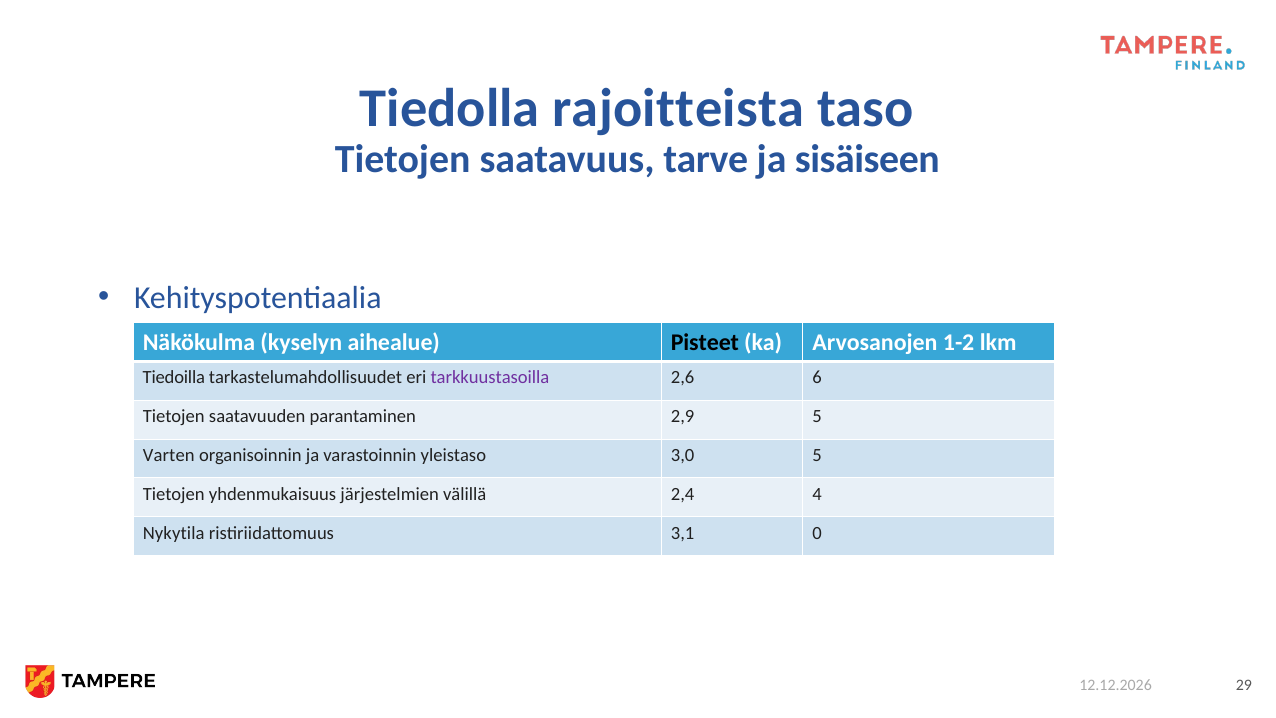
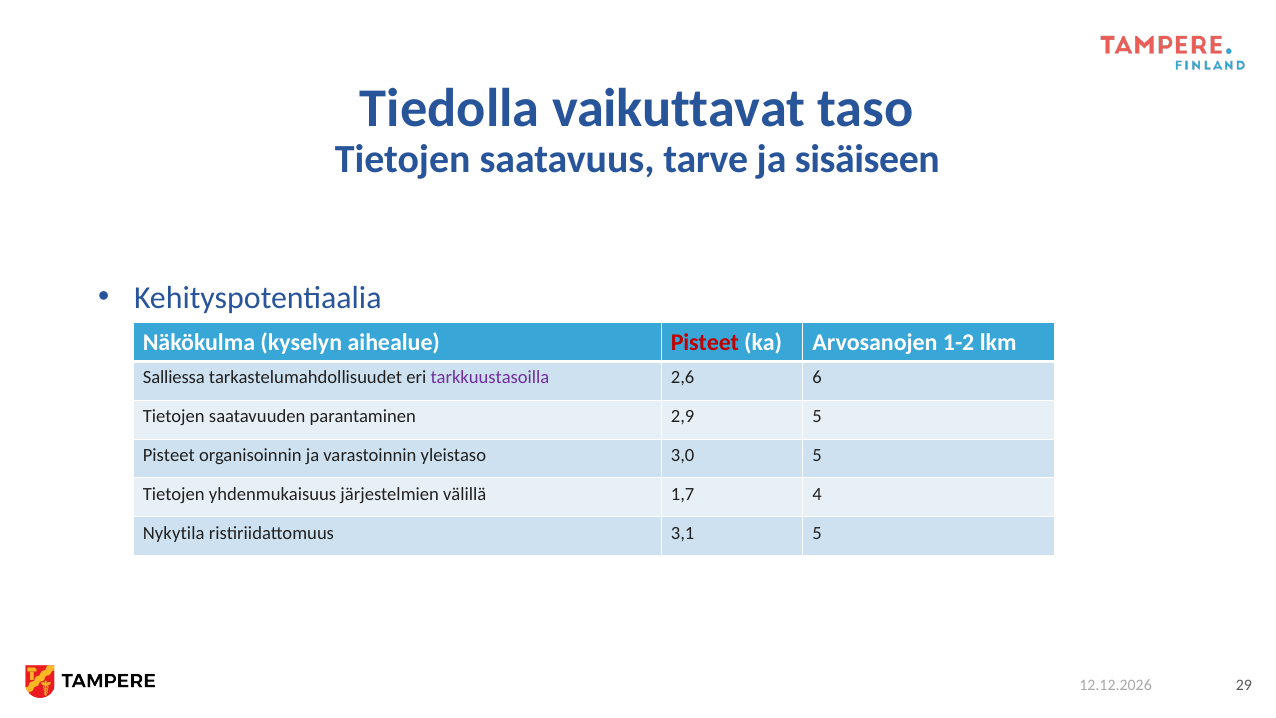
rajoitteista: rajoitteista -> vaikuttavat
Pisteet at (705, 342) colour: black -> red
Tiedoilla: Tiedoilla -> Salliessa
Varten at (169, 455): Varten -> Pisteet
2,4: 2,4 -> 1,7
3,1 0: 0 -> 5
